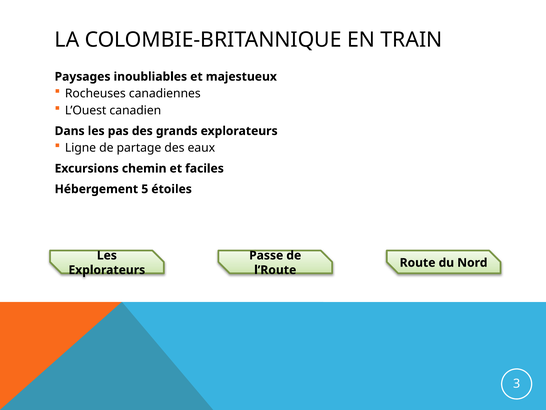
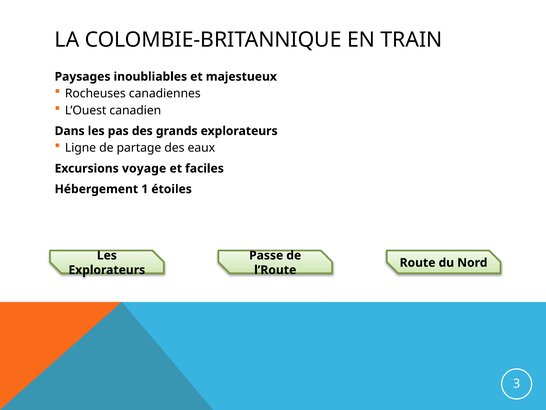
chemin: chemin -> voyage
5: 5 -> 1
